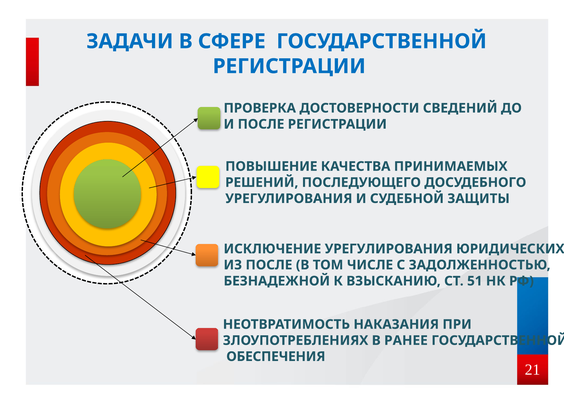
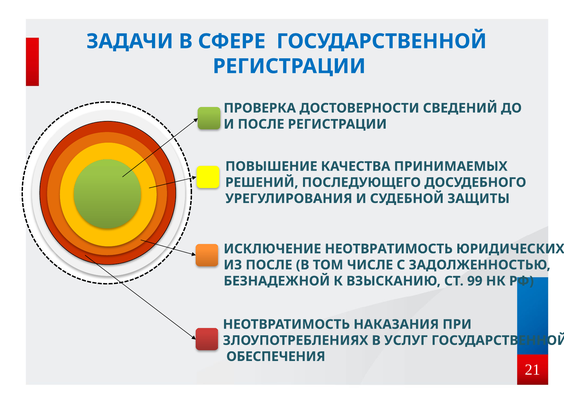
ИСКЛЮЧЕНИЕ УРЕГУЛИРОВАНИЯ: УРЕГУЛИРОВАНИЯ -> НЕОТВРАТИМОСТЬ
51: 51 -> 99
РАНЕЕ: РАНЕЕ -> УСЛУГ
